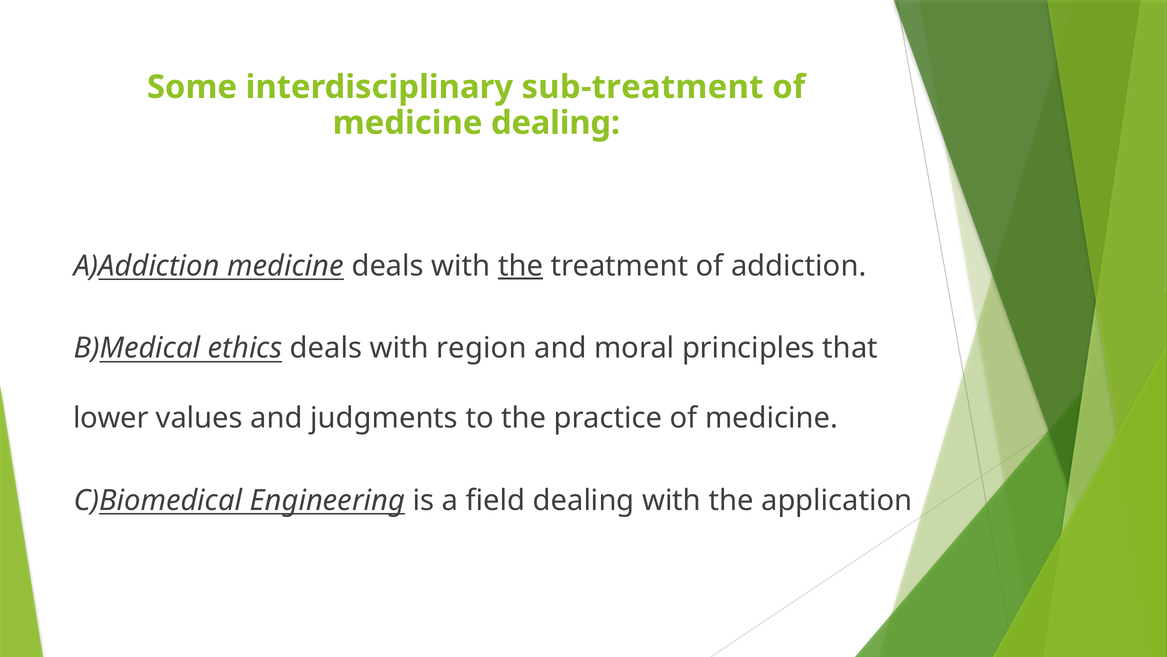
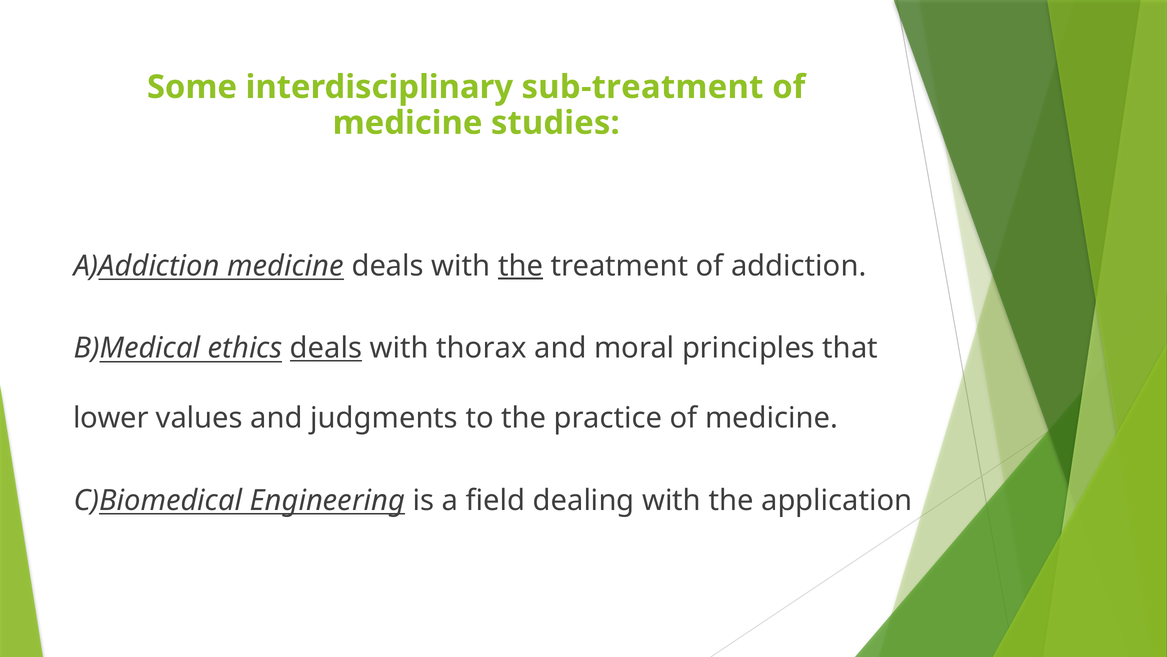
medicine dealing: dealing -> studies
deals at (326, 348) underline: none -> present
region: region -> thorax
